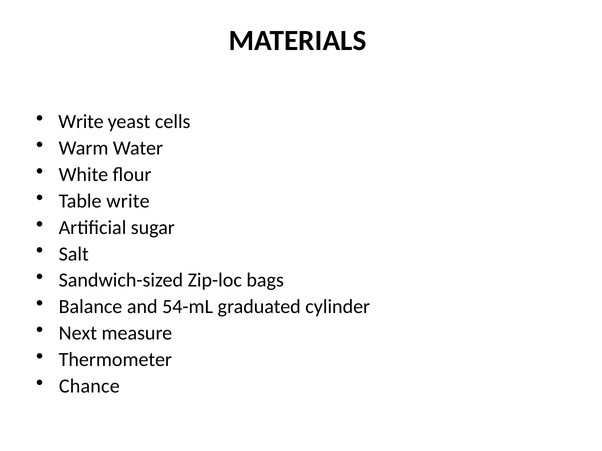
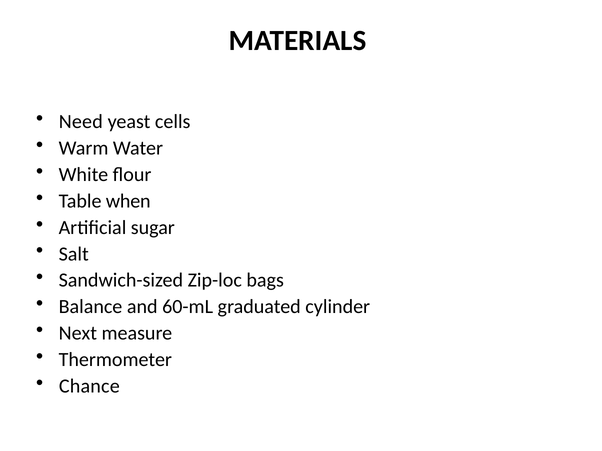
Write at (81, 122): Write -> Need
Table write: write -> when
54-mL: 54-mL -> 60-mL
